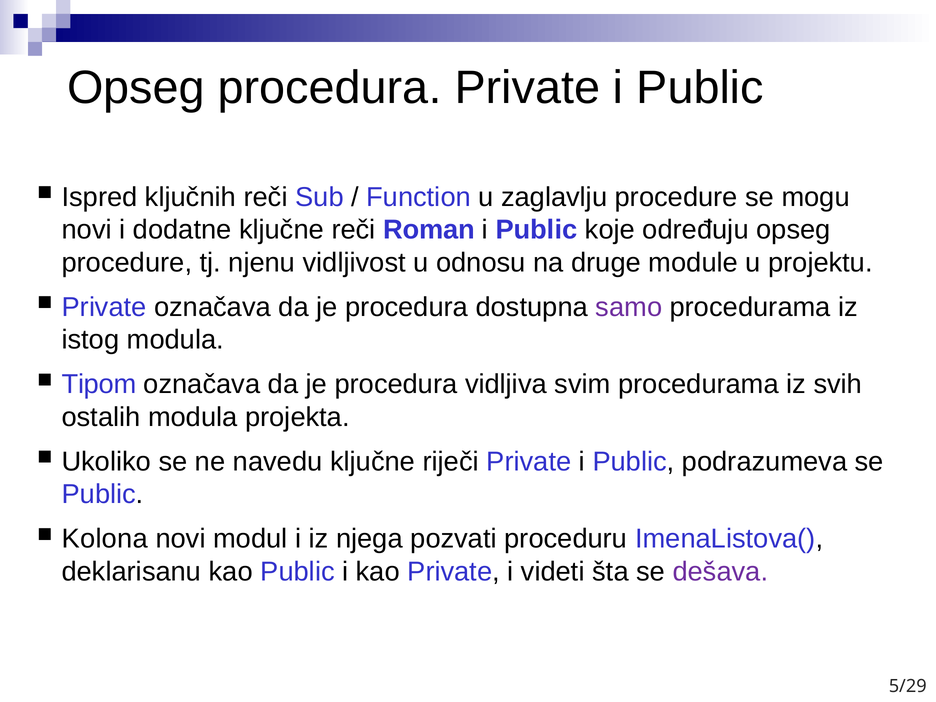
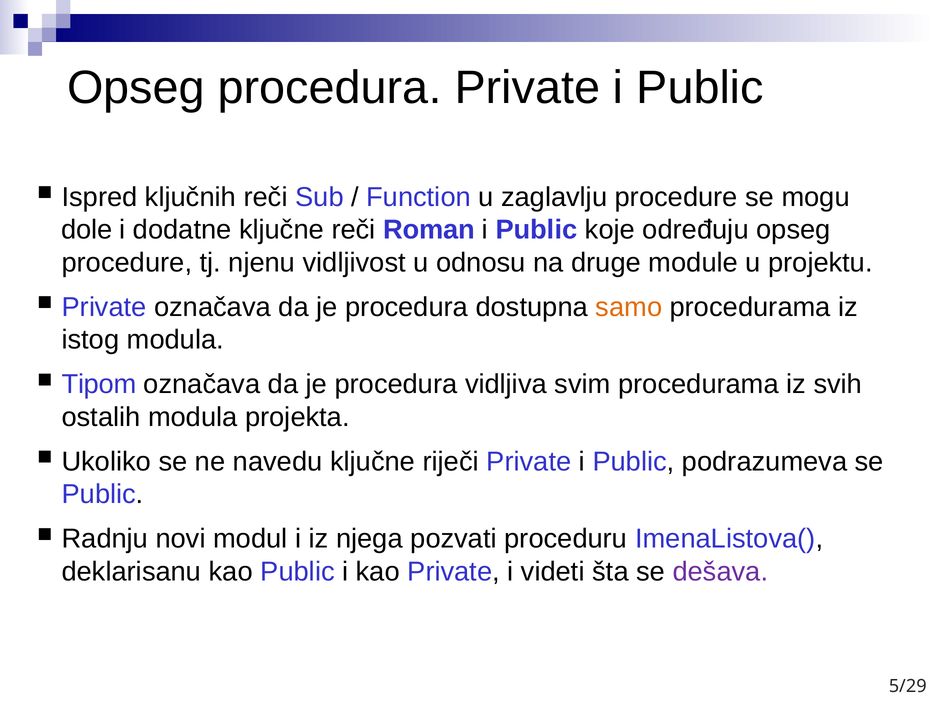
novi at (87, 230): novi -> dole
samo colour: purple -> orange
Kolona: Kolona -> Radnju
